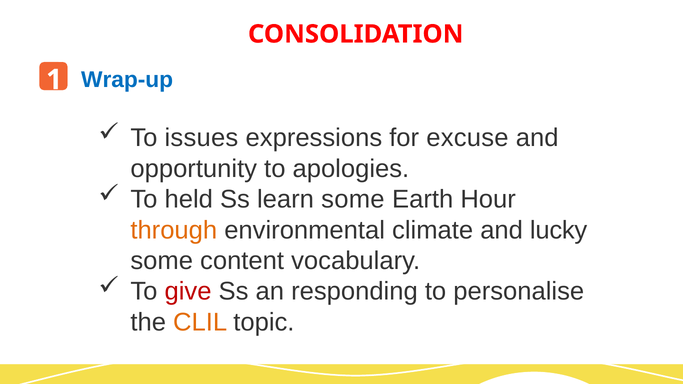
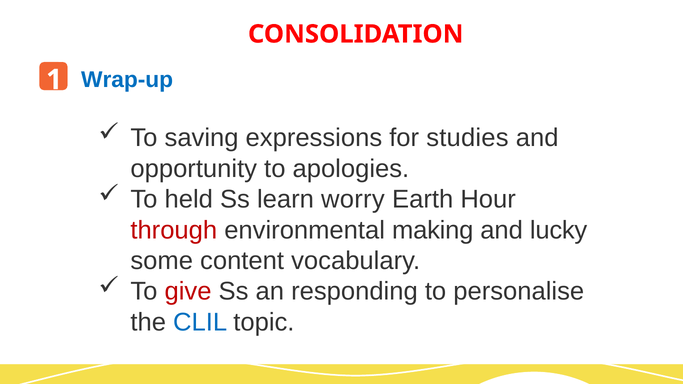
issues: issues -> saving
excuse: excuse -> studies
learn some: some -> worry
through colour: orange -> red
climate: climate -> making
CLIL colour: orange -> blue
